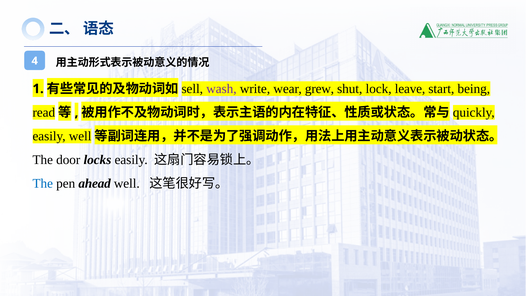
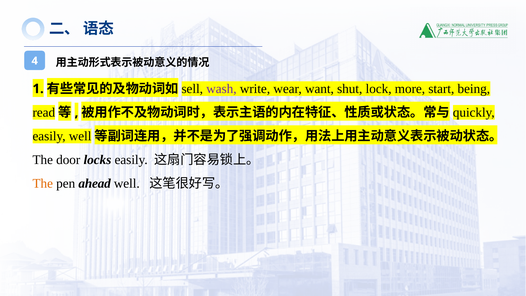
grew: grew -> want
leave: leave -> more
The at (43, 183) colour: blue -> orange
